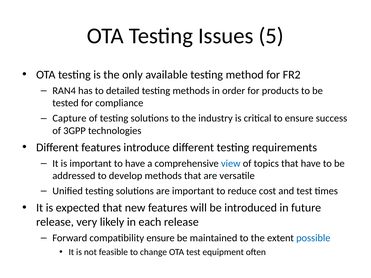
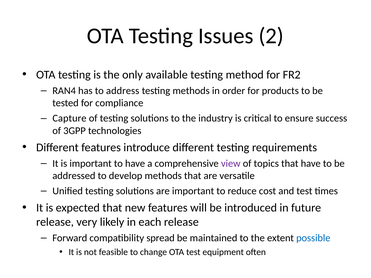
5: 5 -> 2
detailed: detailed -> address
view colour: blue -> purple
compatibility ensure: ensure -> spread
